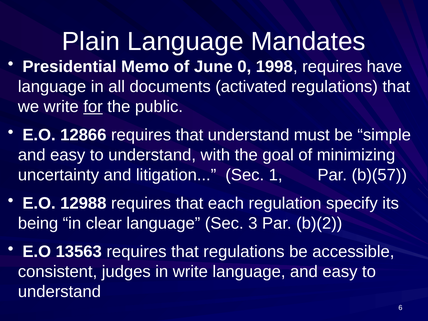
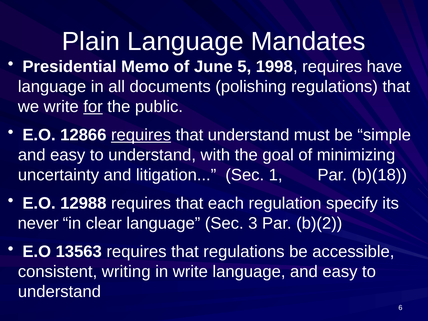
0: 0 -> 5
activated: activated -> polishing
requires at (141, 135) underline: none -> present
b)(57: b)(57 -> b)(18
being: being -> never
judges: judges -> writing
